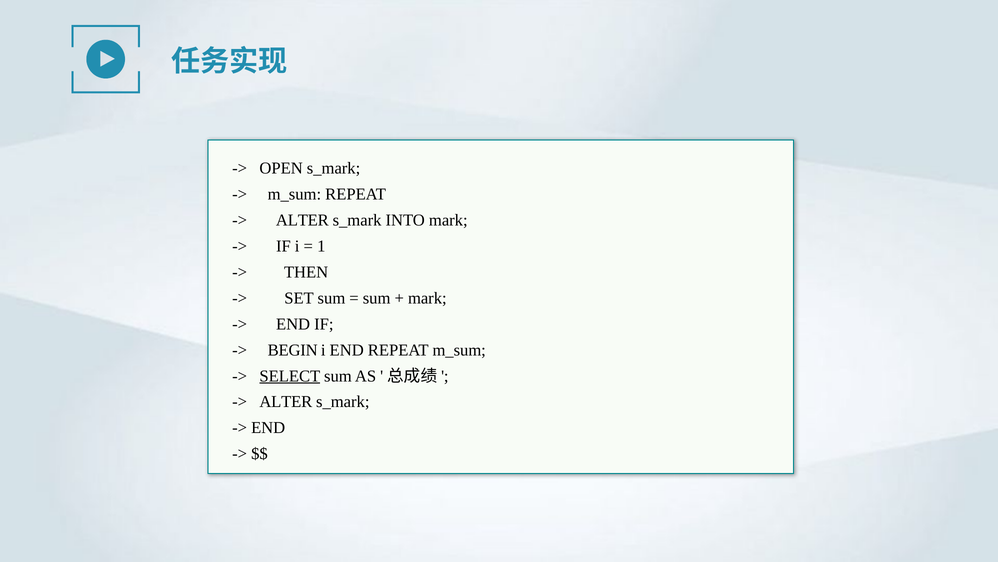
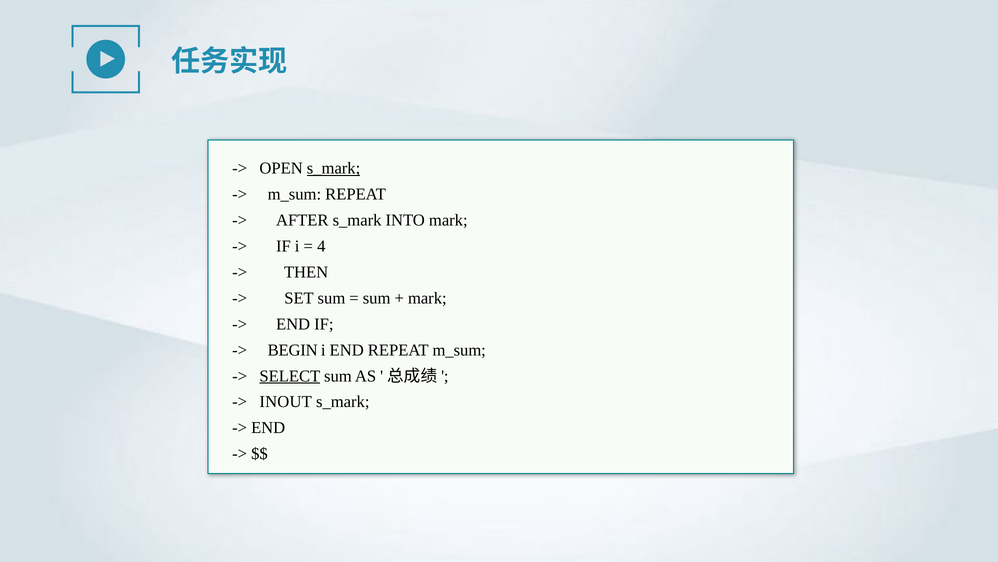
s_mark at (334, 168) underline: none -> present
ALTER at (302, 220): ALTER -> AFTER
1: 1 -> 4
ALTER at (286, 402): ALTER -> INOUT
